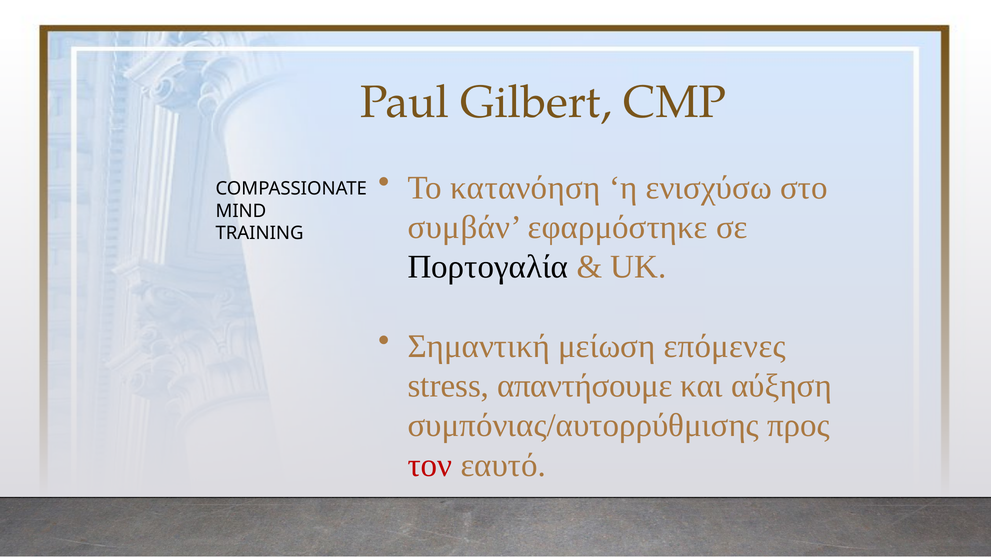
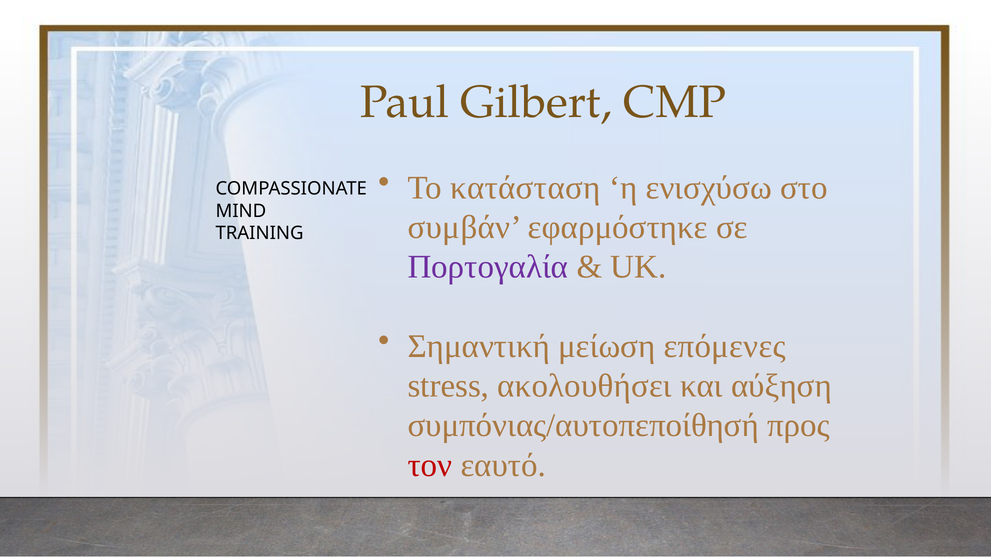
κατανόηση: κατανόηση -> κατάσταση
Πορτογαλία colour: black -> purple
απαντήσουμε: απαντήσουμε -> ακολουθήσει
συμπόνιας/αυτορρύθμισης: συμπόνιας/αυτορρύθμισης -> συμπόνιας/αυτοπεποίθησή
